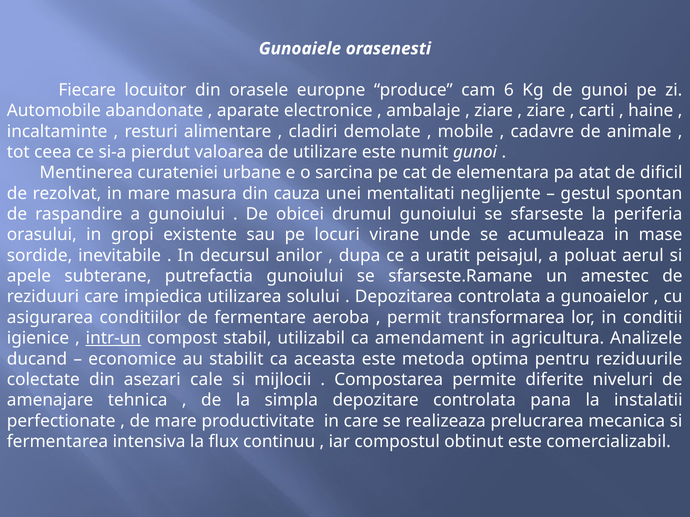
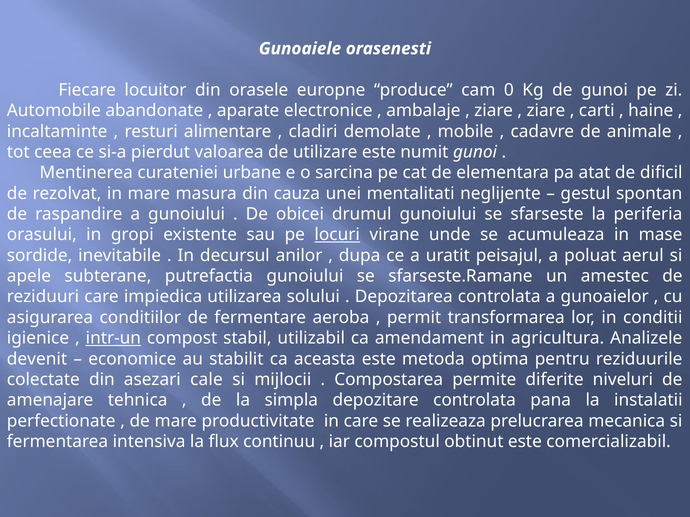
6: 6 -> 0
locuri underline: none -> present
ducand: ducand -> devenit
